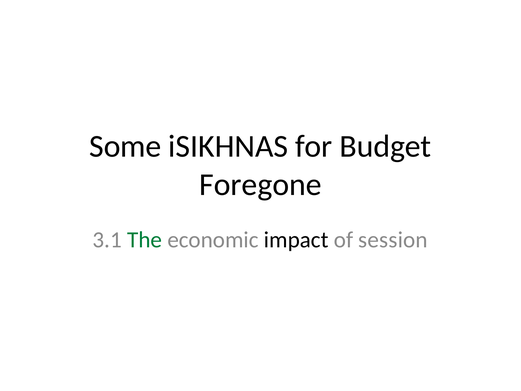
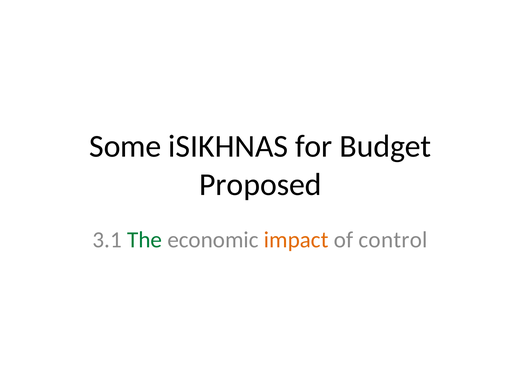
Foregone: Foregone -> Proposed
impact colour: black -> orange
session: session -> control
